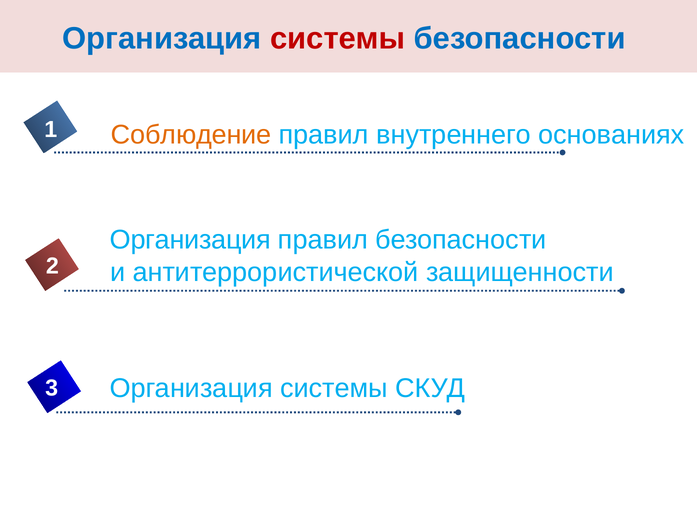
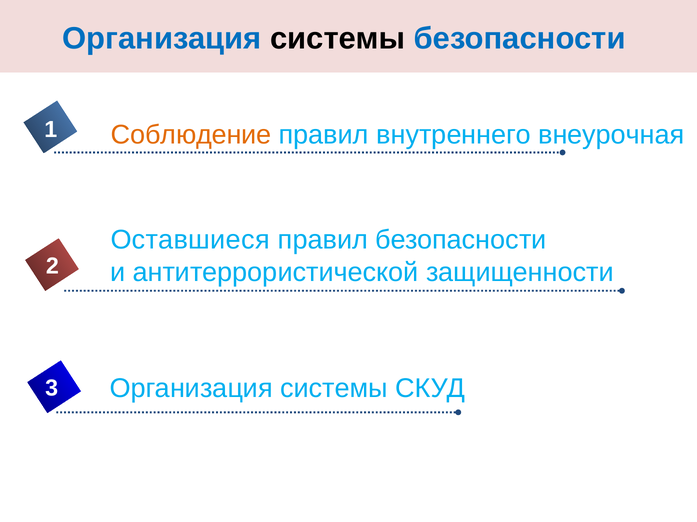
системы at (338, 38) colour: red -> black
основаниях: основаниях -> внеурочная
Организация at (190, 240): Организация -> Оставшиеся
